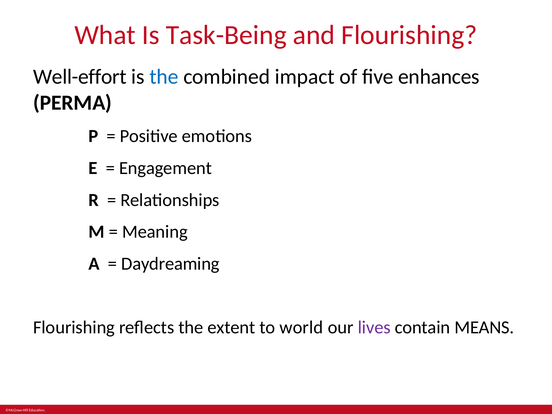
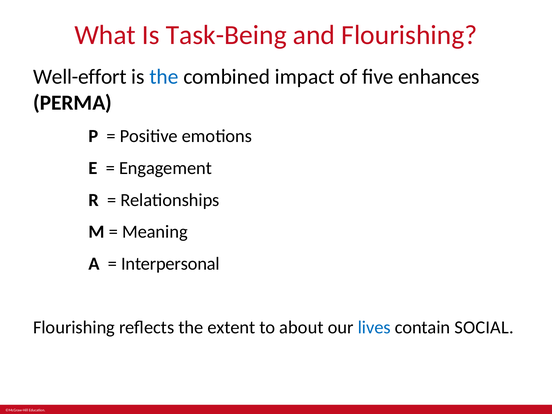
Daydreaming: Daydreaming -> Interpersonal
world: world -> about
lives colour: purple -> blue
MEANS: MEANS -> SOCIAL
